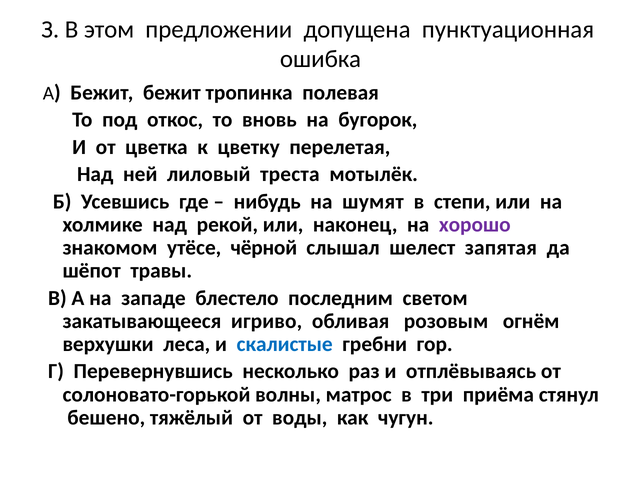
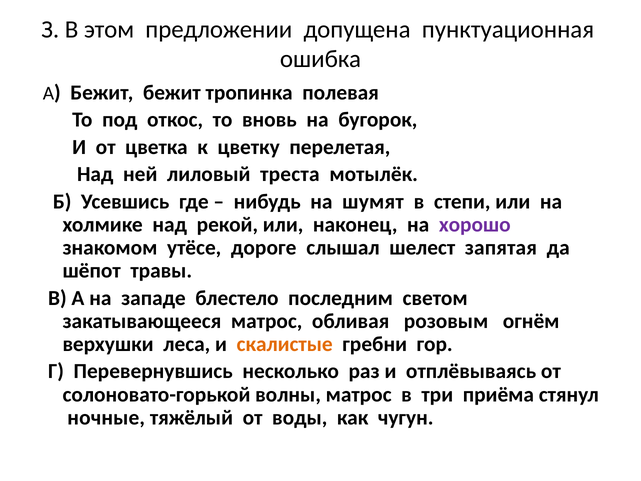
чёрной: чёрной -> дороге
закатывающееся игриво: игриво -> матрос
скалистые colour: blue -> orange
бешено: бешено -> ночные
